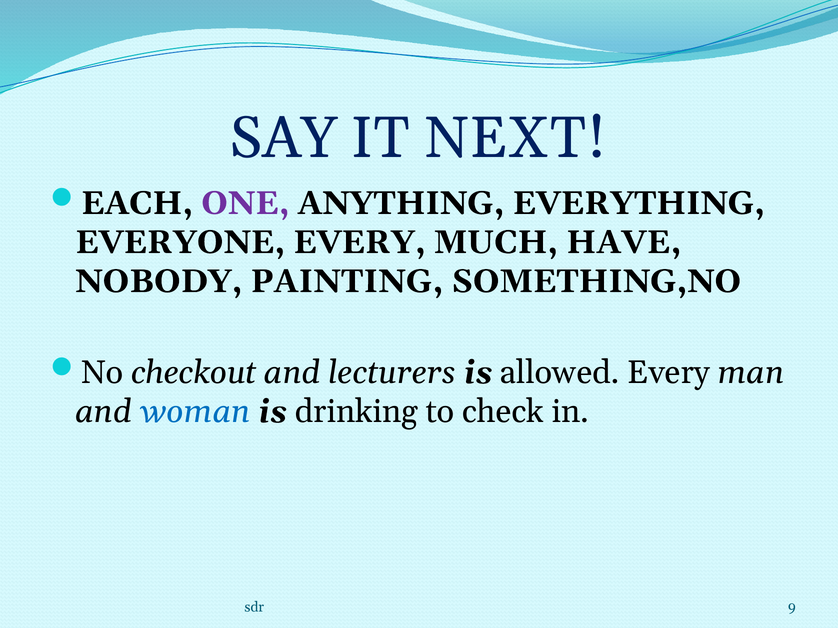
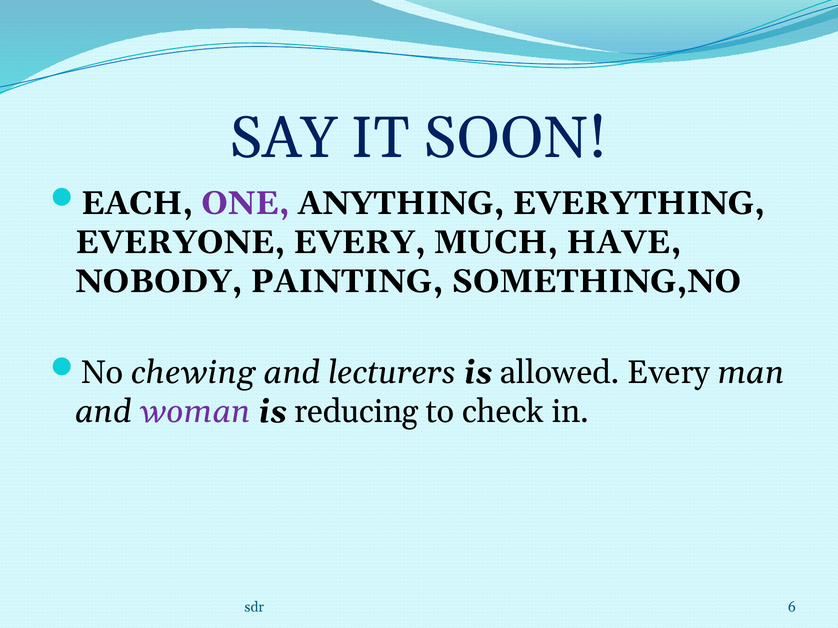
NEXT: NEXT -> SOON
checkout: checkout -> chewing
woman colour: blue -> purple
drinking: drinking -> reducing
9: 9 -> 6
